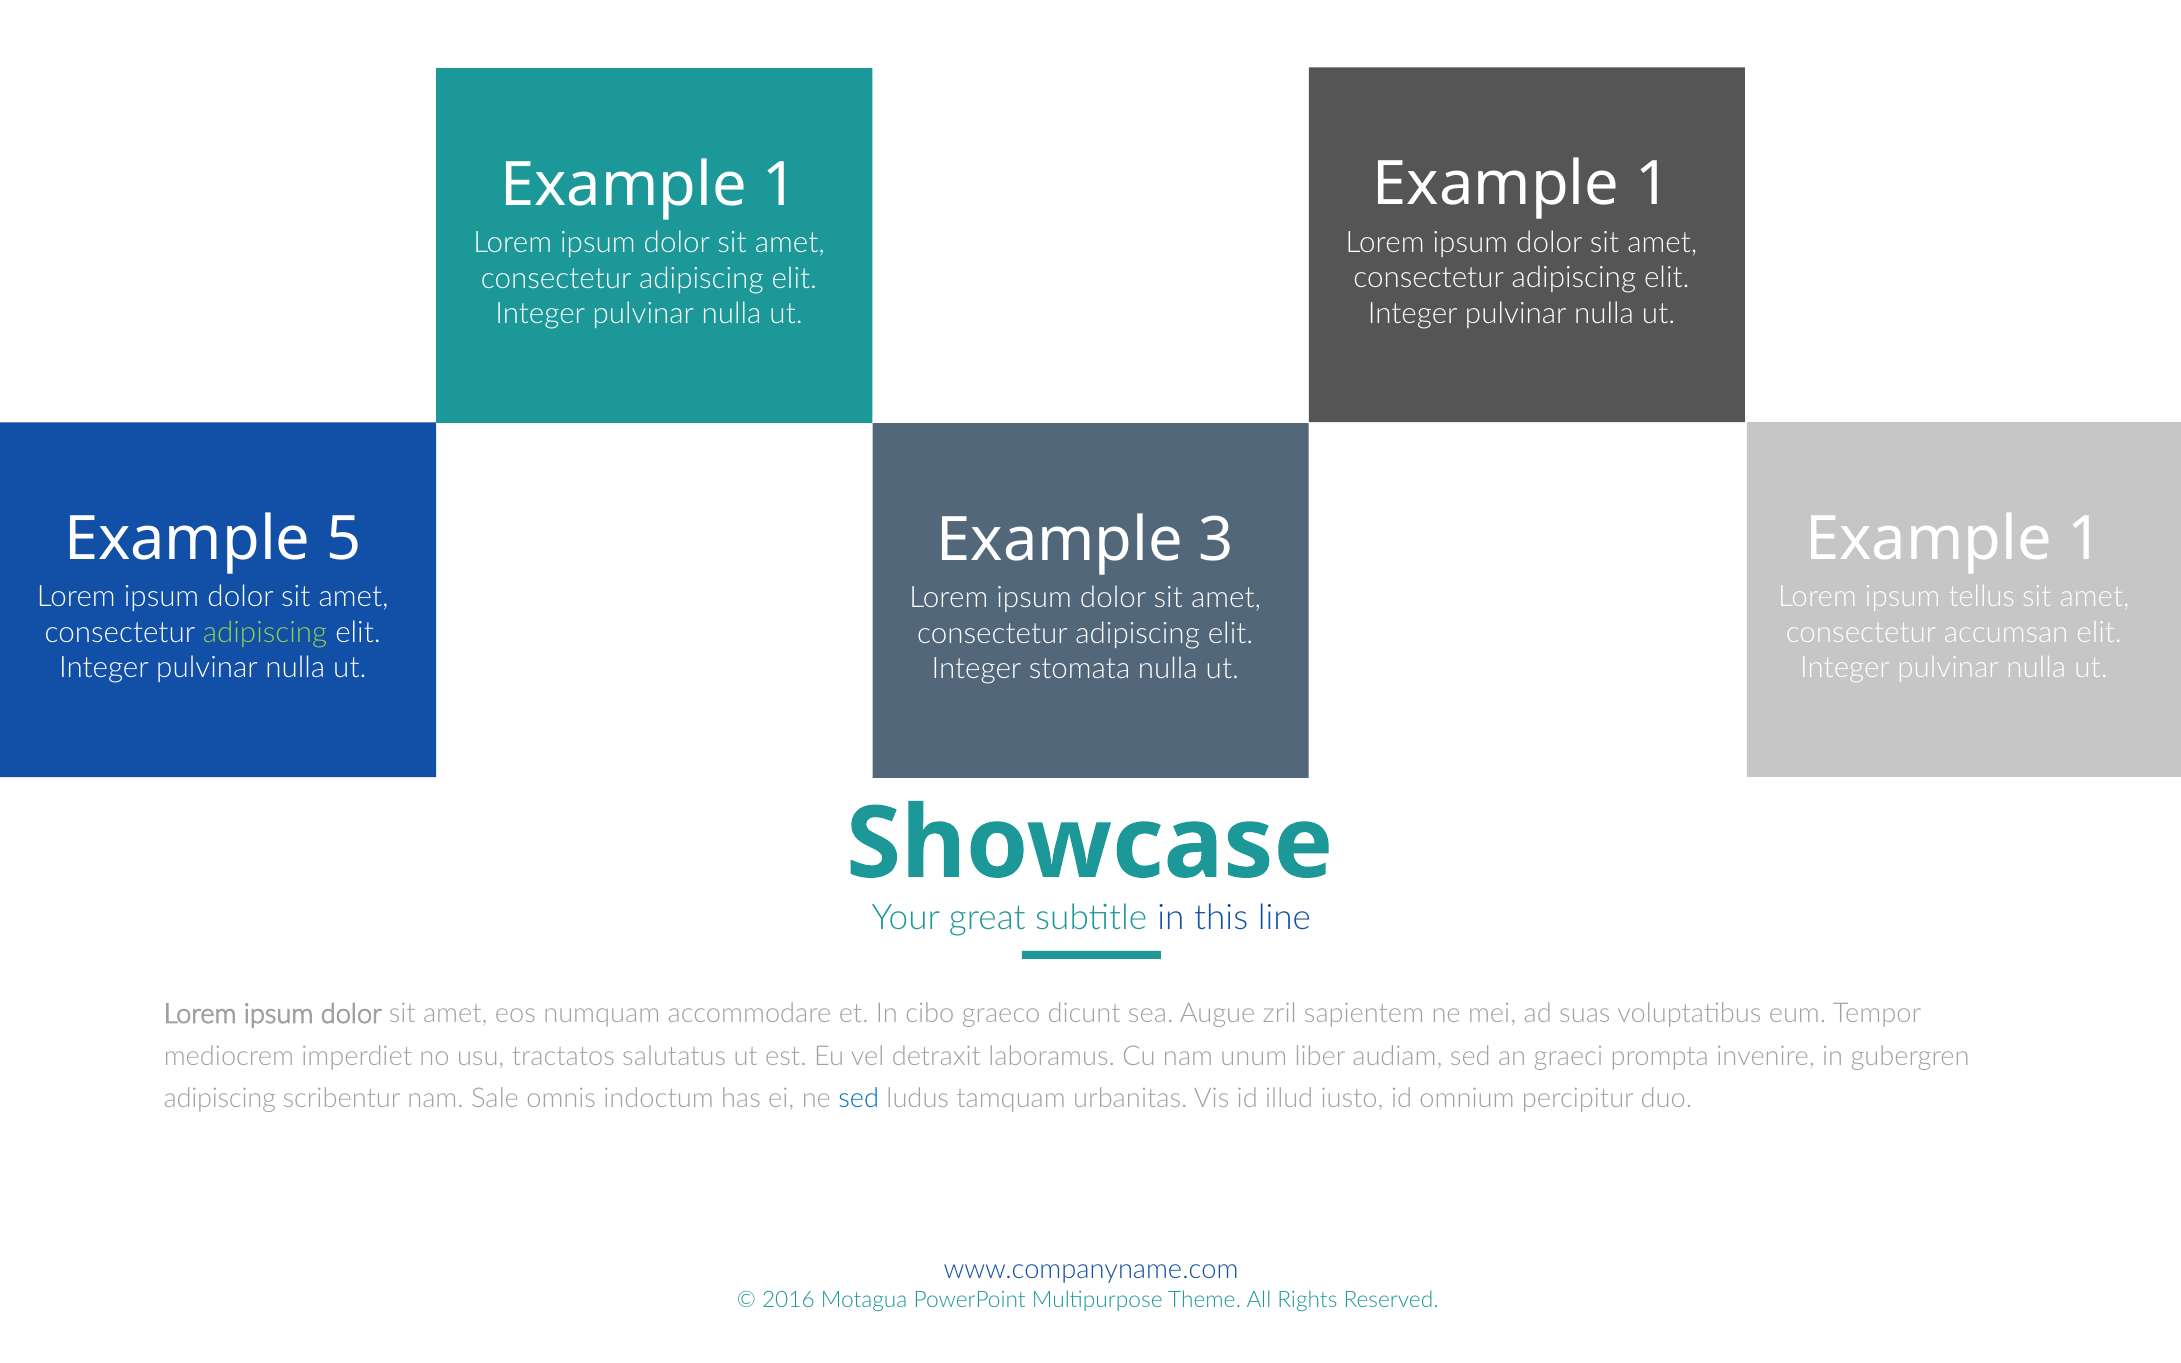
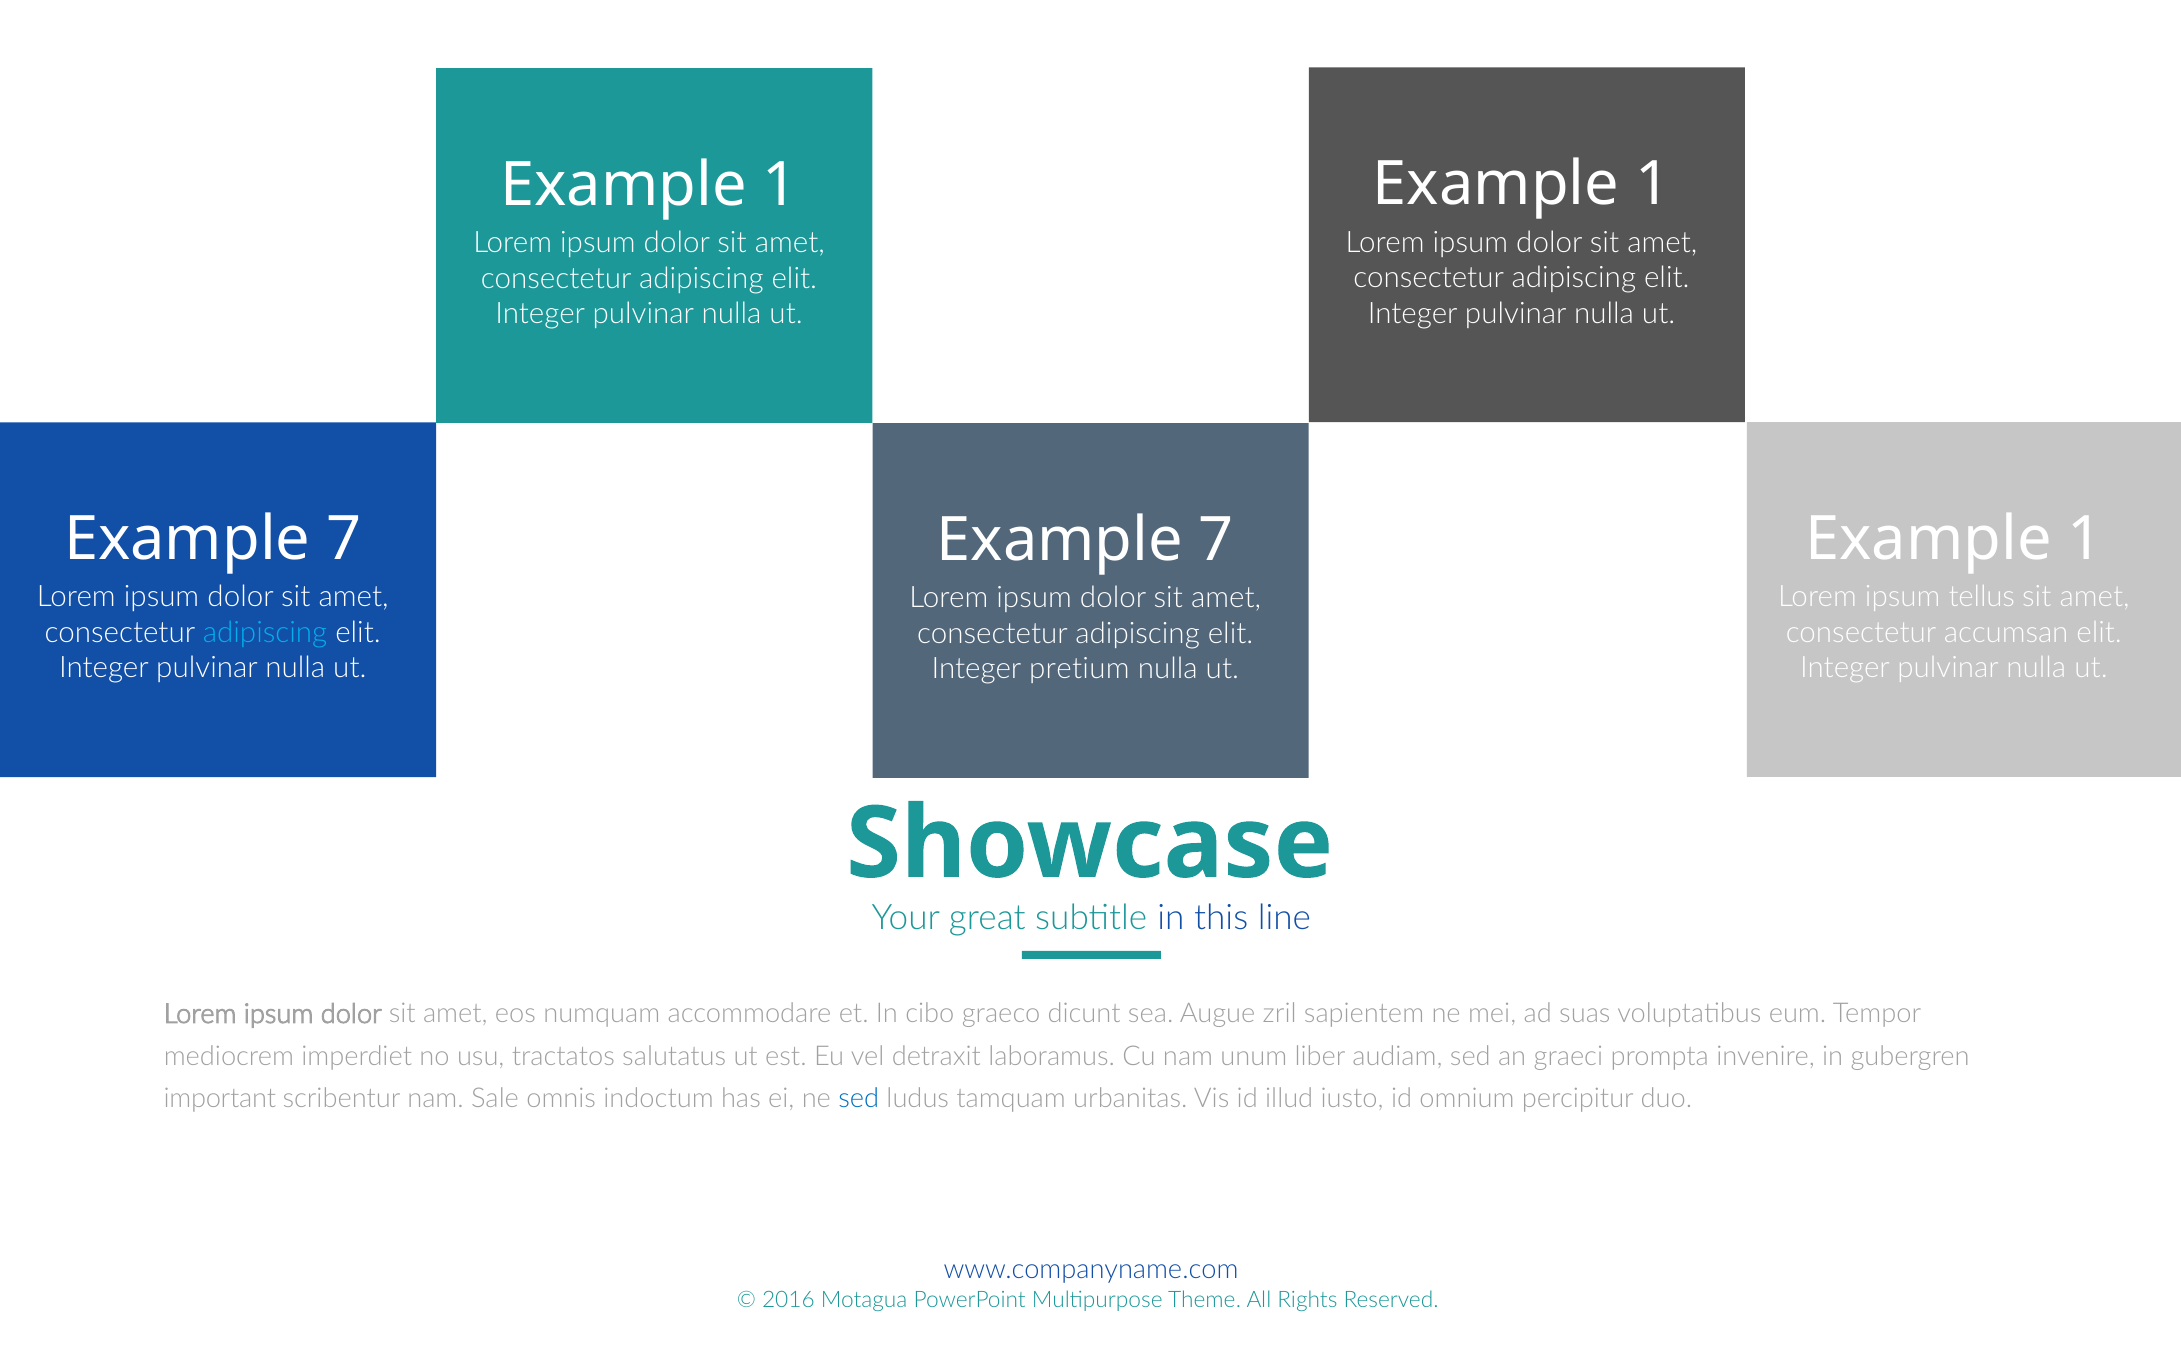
5 at (344, 539): 5 -> 7
3 at (1217, 540): 3 -> 7
adipiscing at (265, 633) colour: light green -> light blue
stomata: stomata -> pretium
adipiscing at (220, 1099): adipiscing -> important
